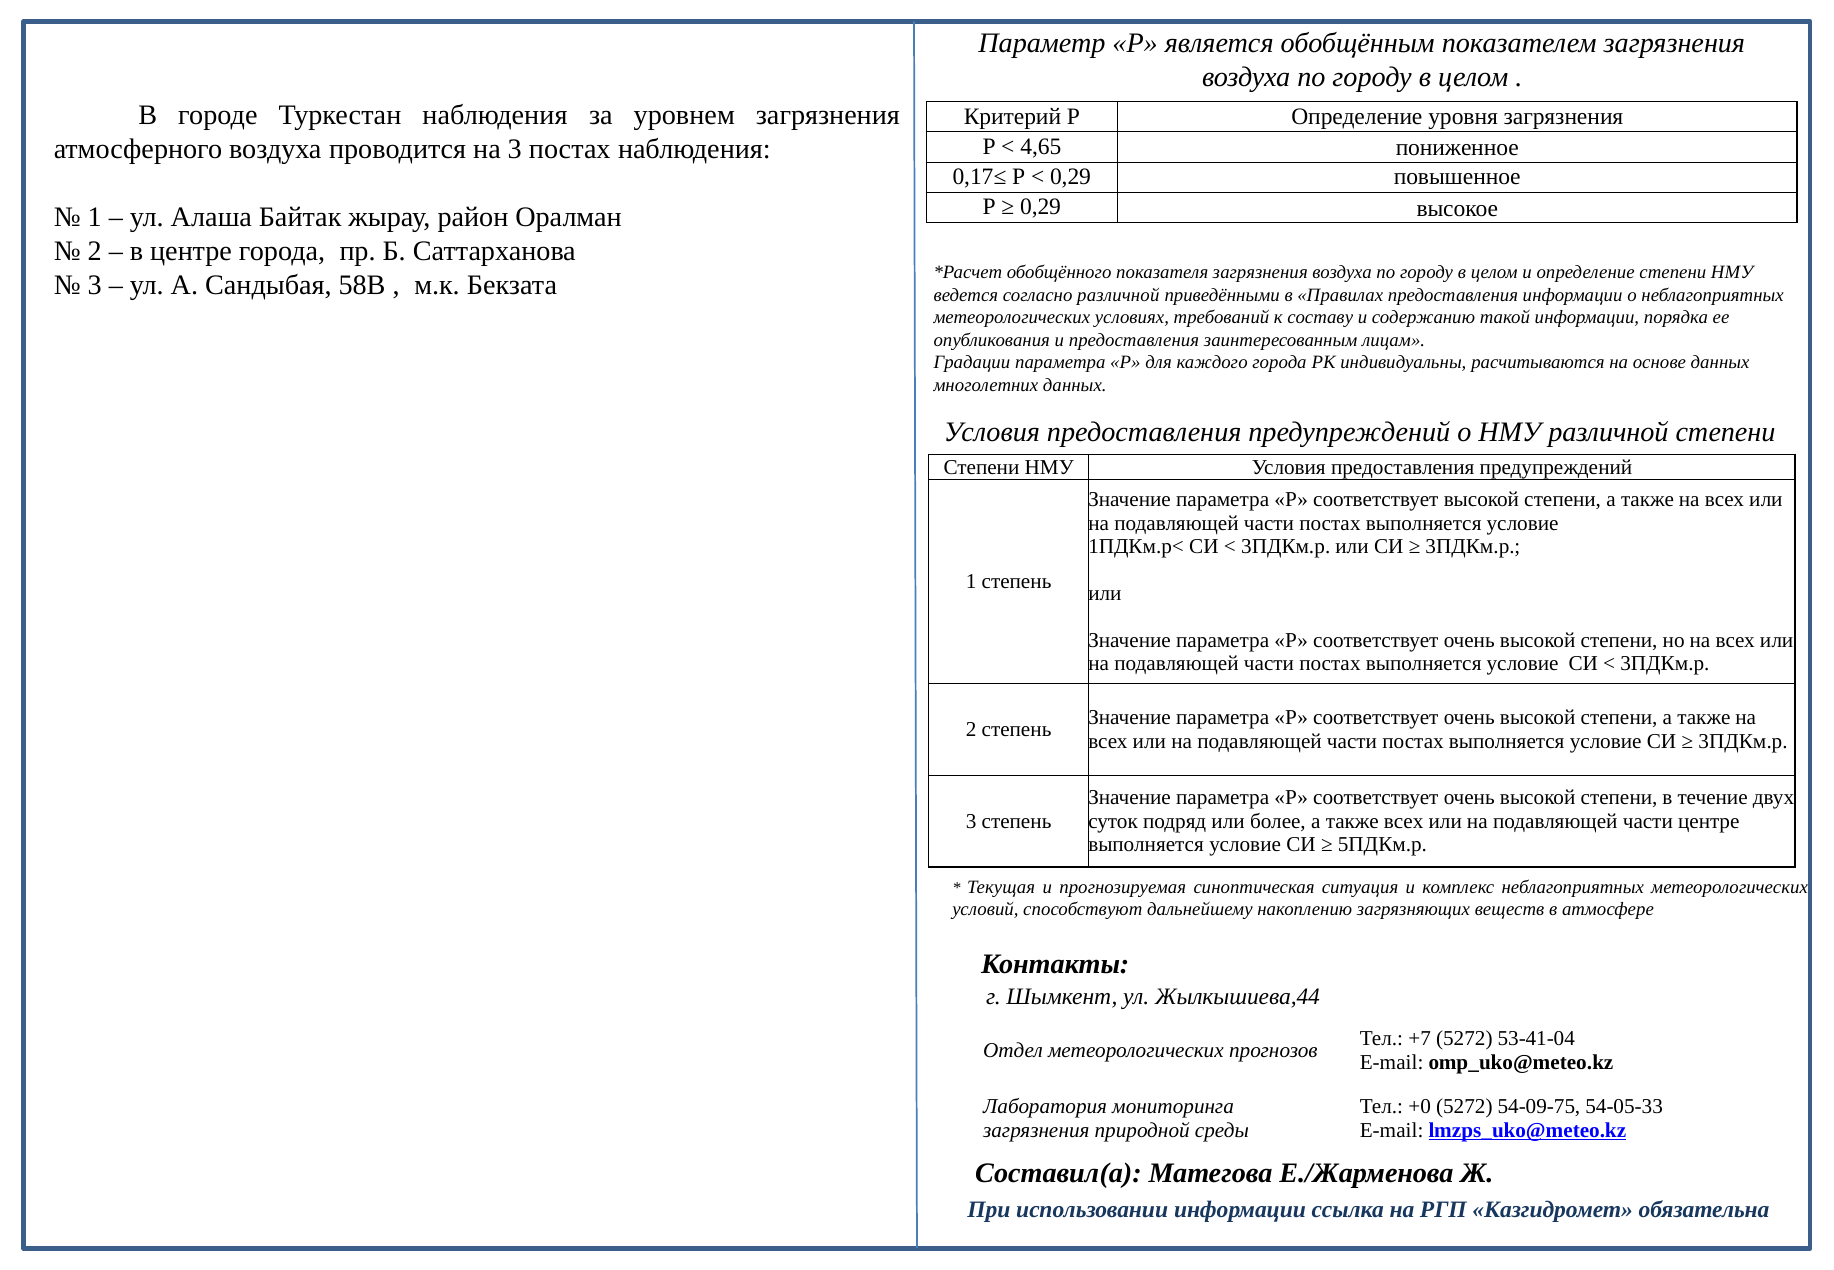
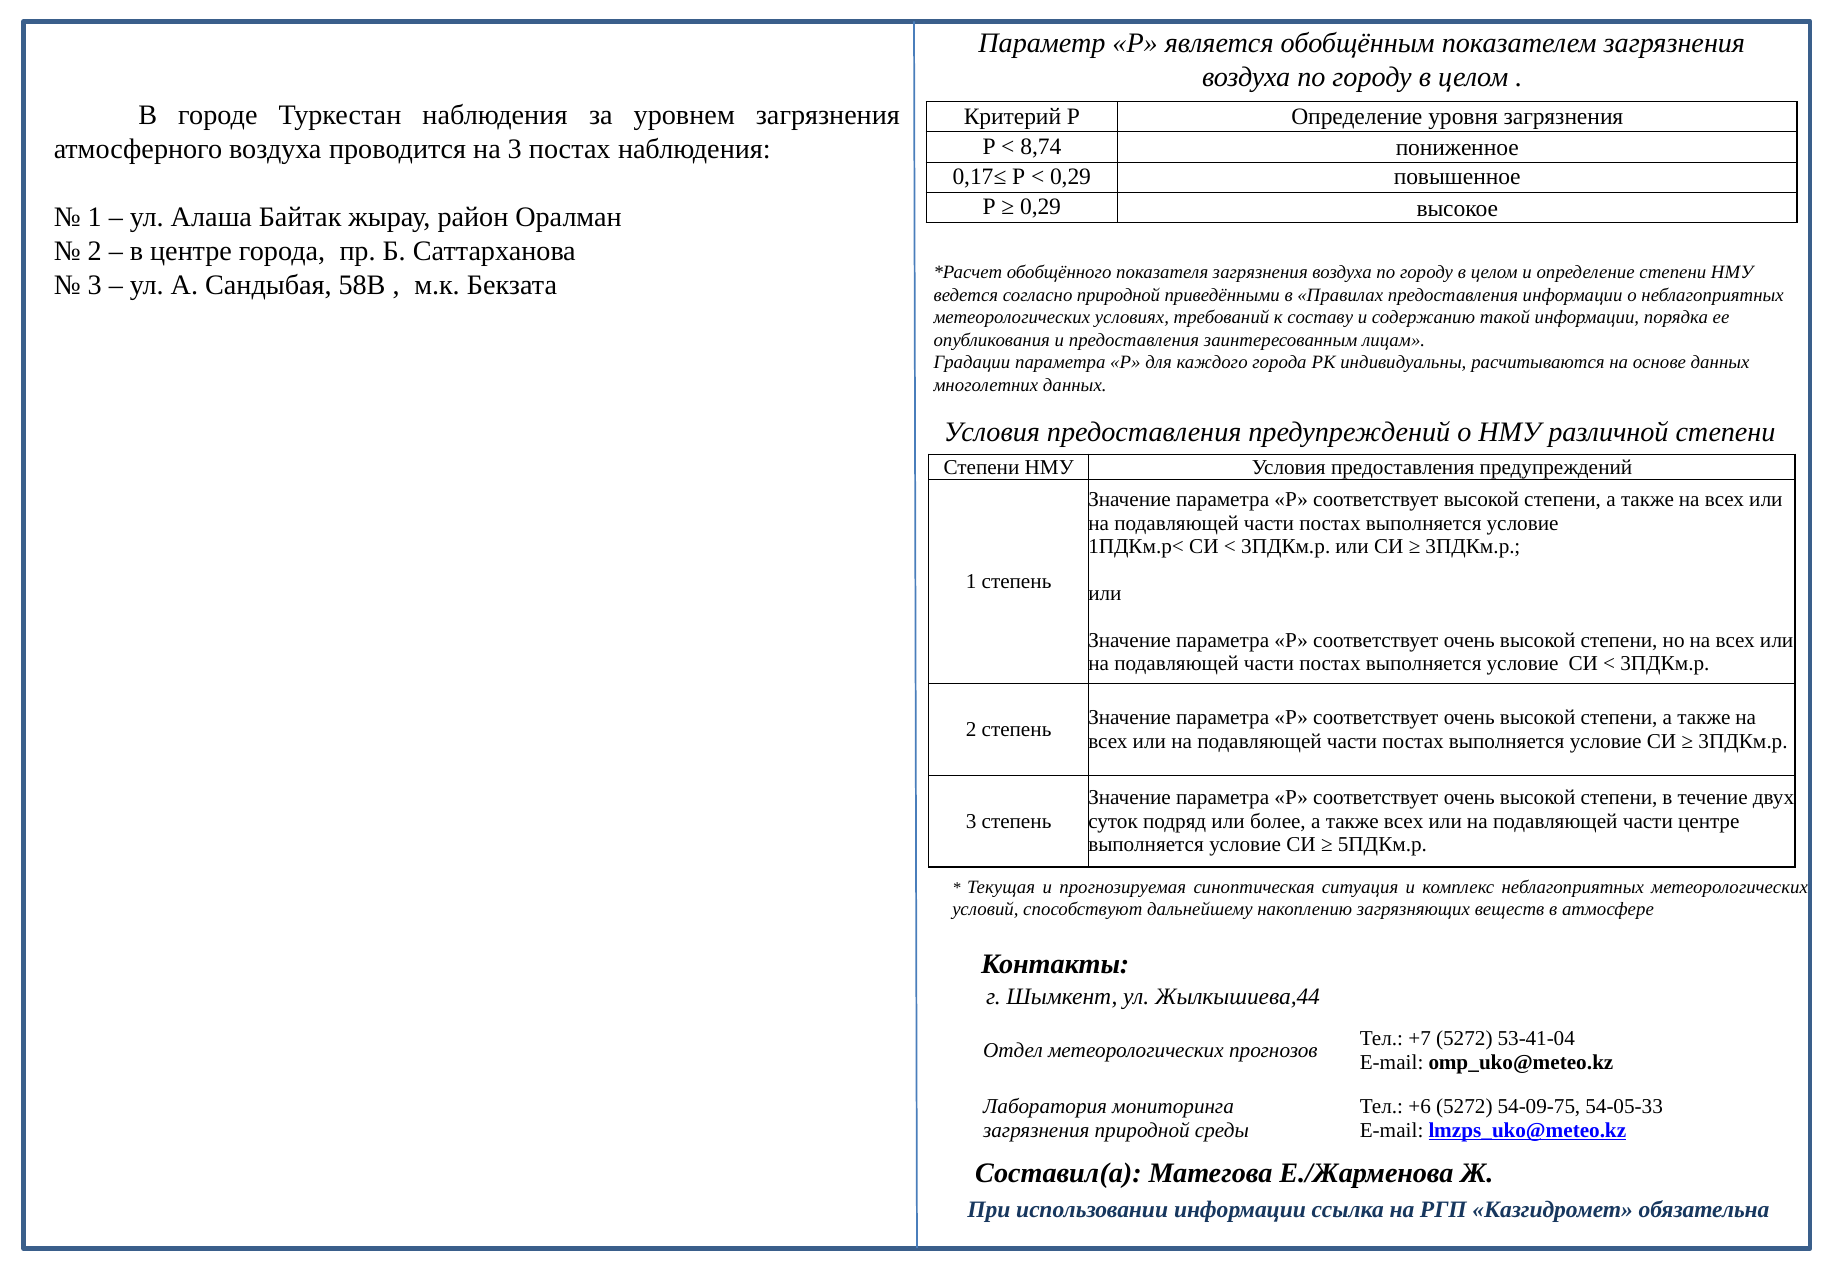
4,65: 4,65 -> 8,74
согласно различной: различной -> природной
+0: +0 -> +6
